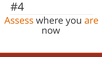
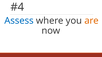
Assess colour: orange -> blue
